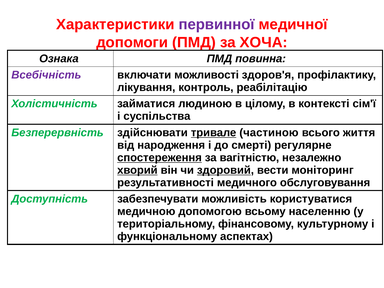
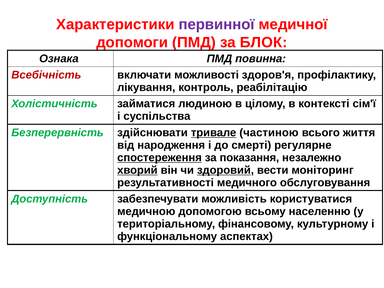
ХОЧА: ХОЧА -> БЛОК
Всебічність colour: purple -> red
вагітністю: вагітністю -> показання
